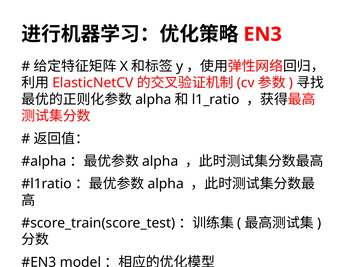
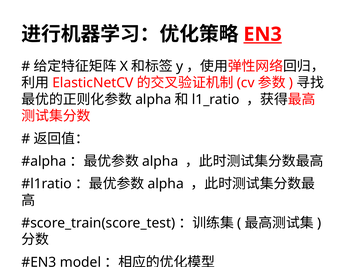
EN3 underline: none -> present
